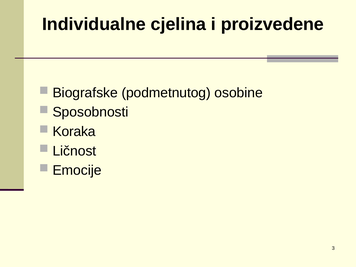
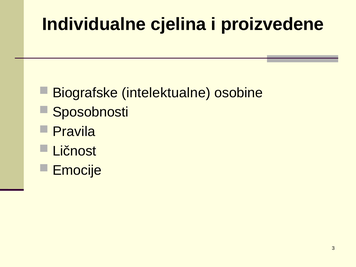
podmetnutog: podmetnutog -> intelektualne
Koraka: Koraka -> Pravila
